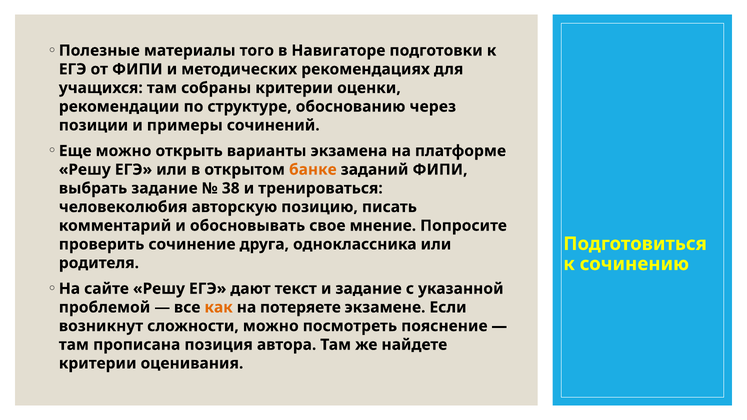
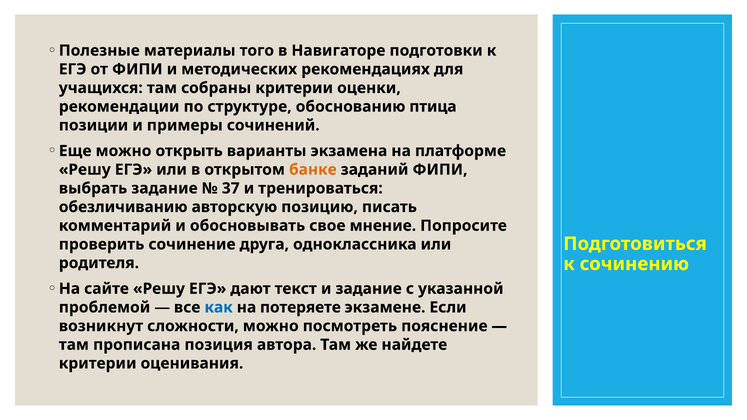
через: через -> птица
38: 38 -> 37
человеколюбия: человеколюбия -> обезличиванию
как colour: orange -> blue
